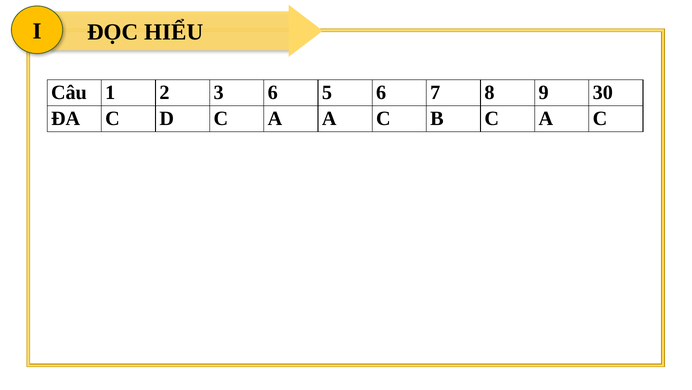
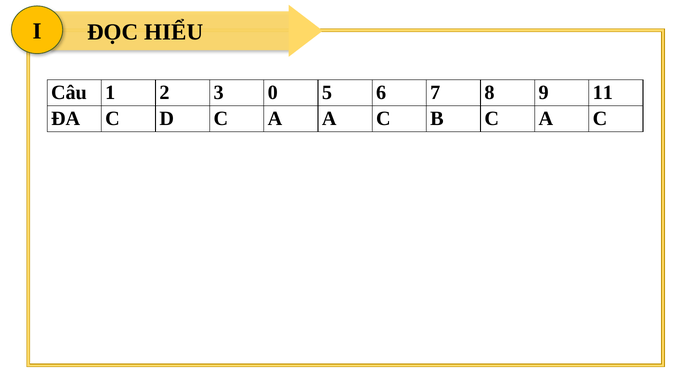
3 6: 6 -> 0
30: 30 -> 11
